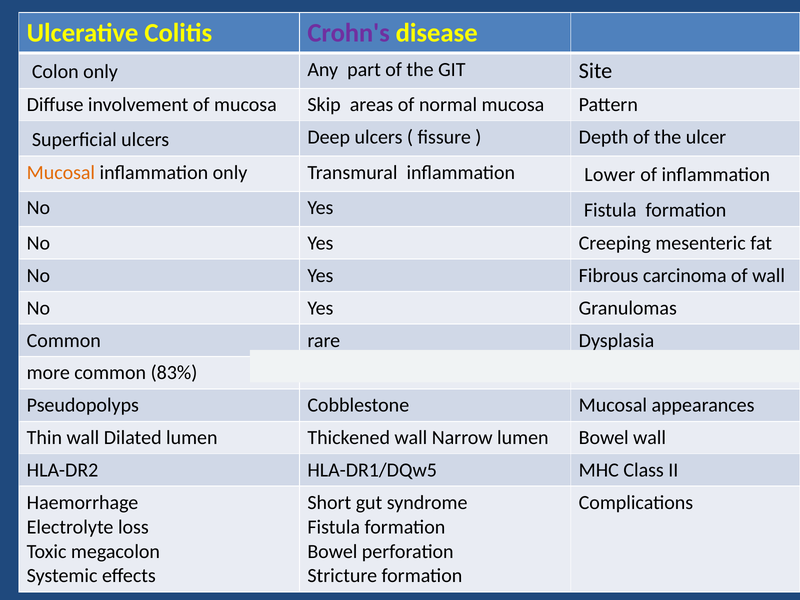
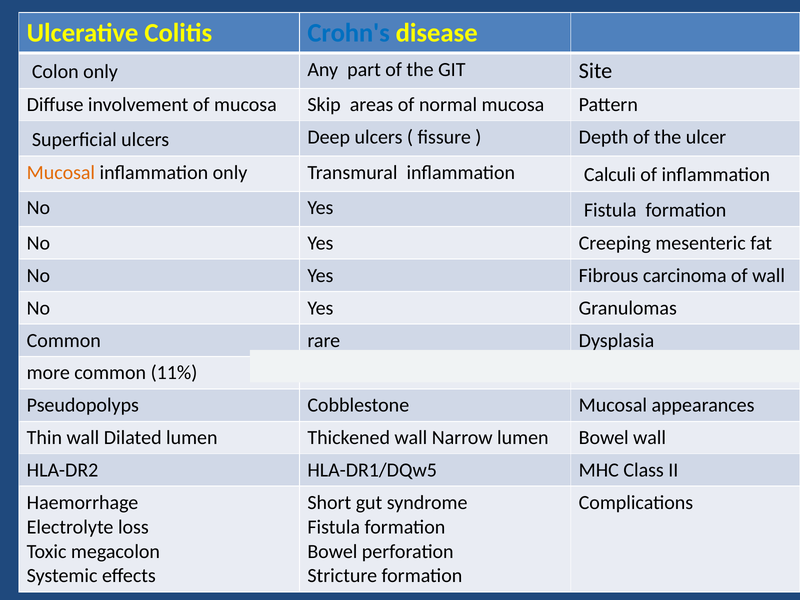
Crohn's colour: purple -> blue
Lower: Lower -> Calculi
83%: 83% -> 11%
